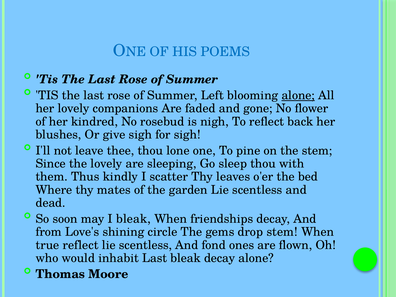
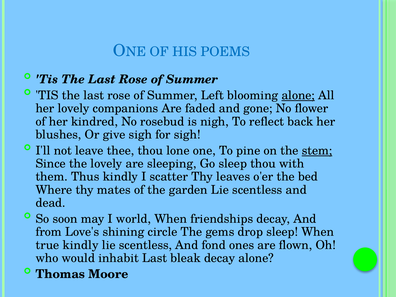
stem at (317, 151) underline: none -> present
I bleak: bleak -> world
drop stem: stem -> sleep
true reflect: reflect -> kindly
